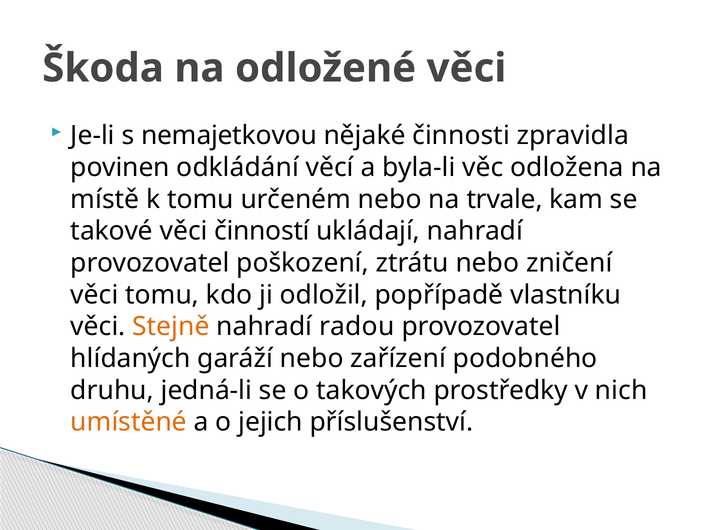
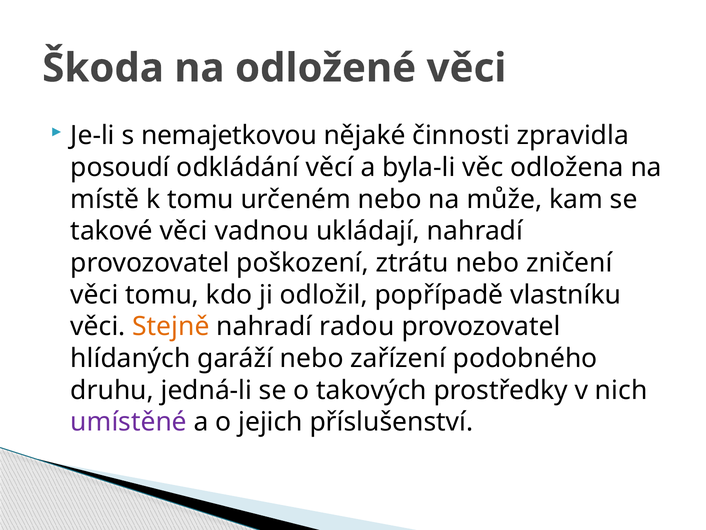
povinen: povinen -> posoudí
trvale: trvale -> může
činností: činností -> vadnou
umístěné colour: orange -> purple
